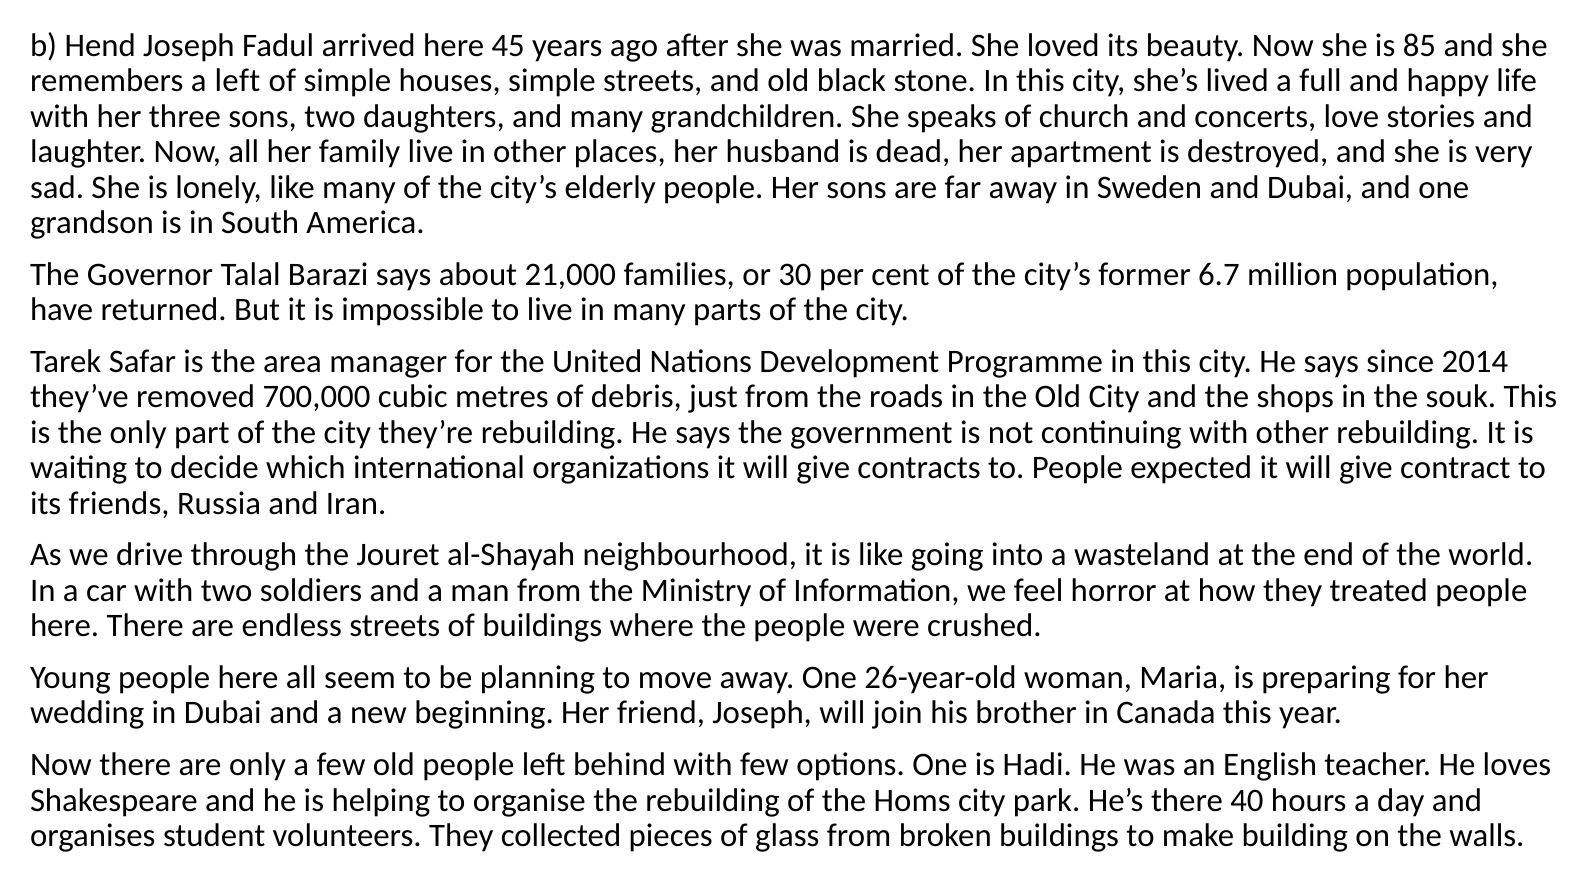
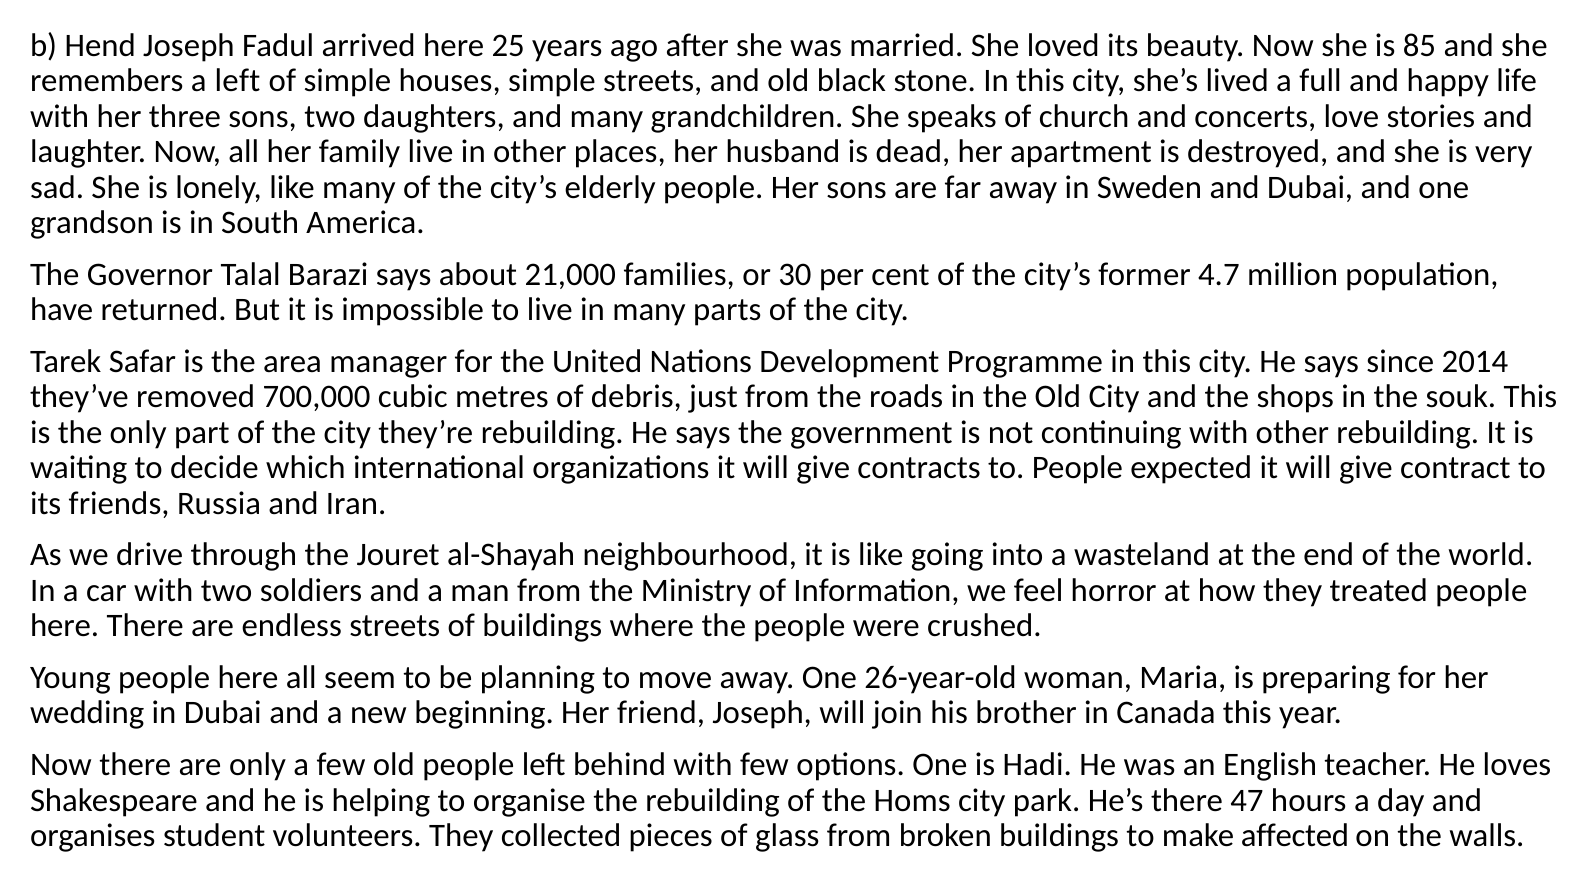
45: 45 -> 25
6.7: 6.7 -> 4.7
40: 40 -> 47
building: building -> affected
